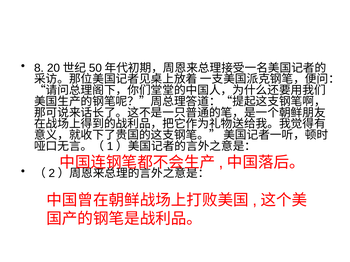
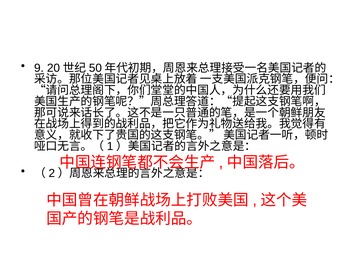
8: 8 -> 9
